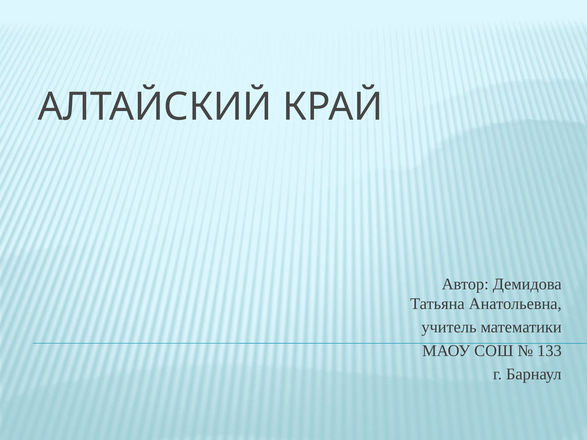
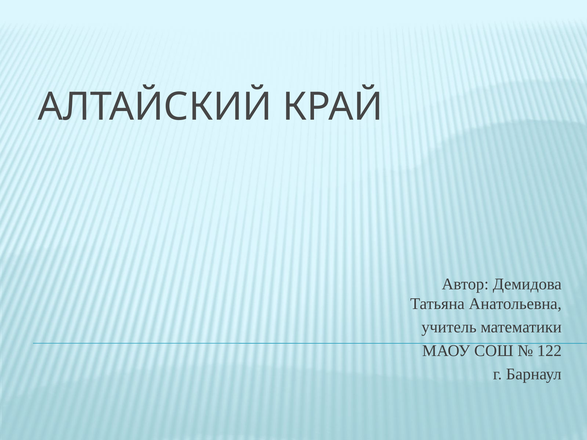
133: 133 -> 122
